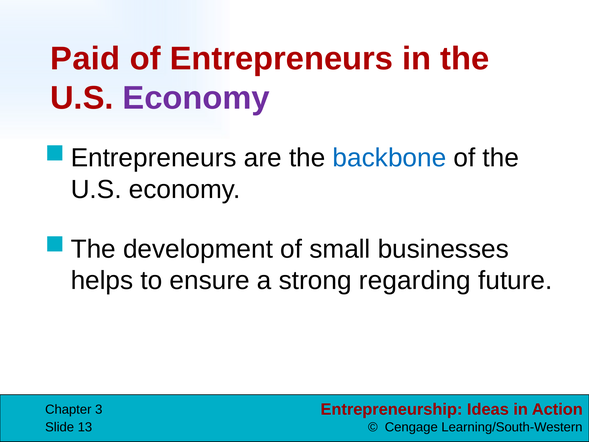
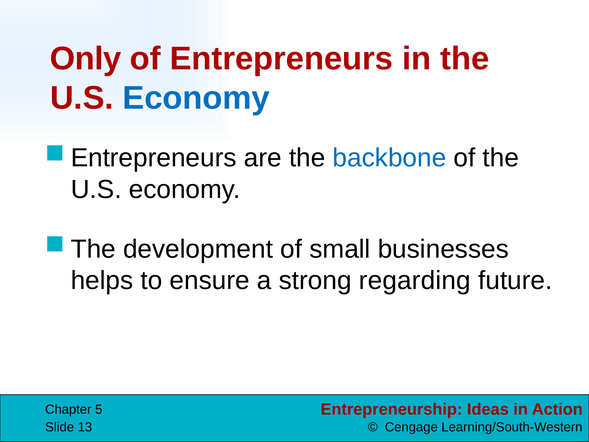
Paid: Paid -> Only
Economy at (196, 98) colour: purple -> blue
3: 3 -> 5
